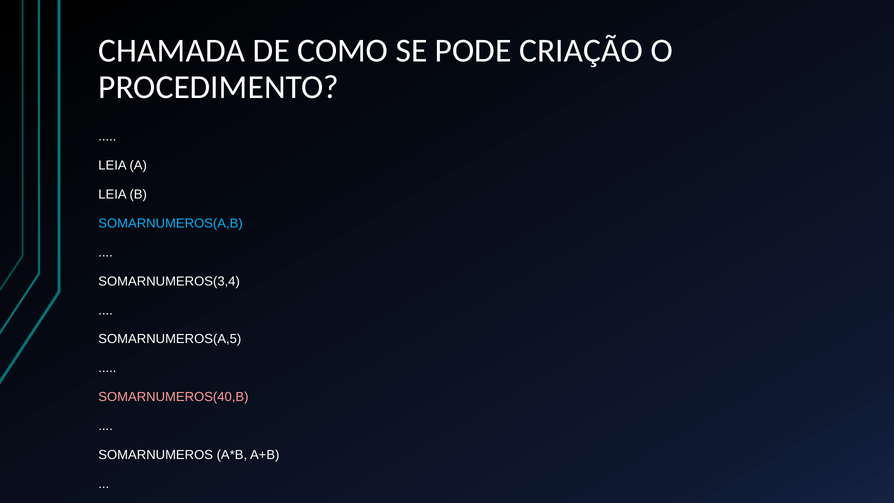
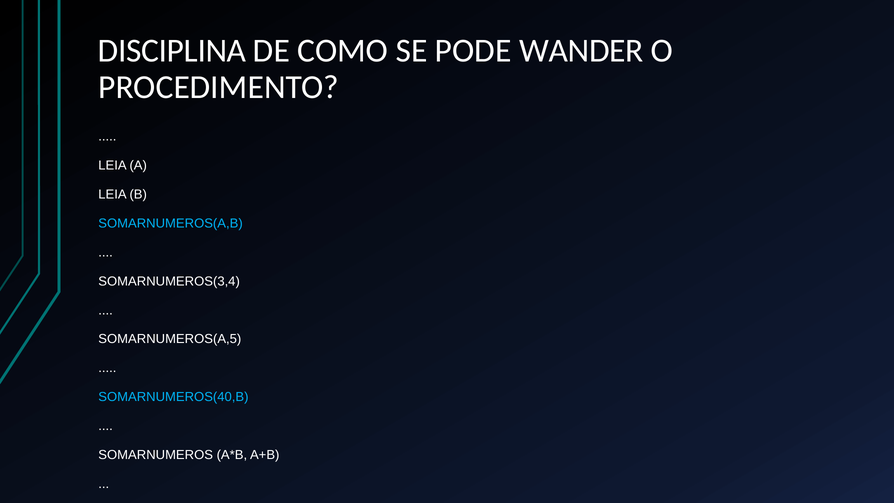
CHAMADA: CHAMADA -> DISCIPLINA
CRIAÇÃO: CRIAÇÃO -> WANDER
SOMARNUMEROS(40,B colour: pink -> light blue
